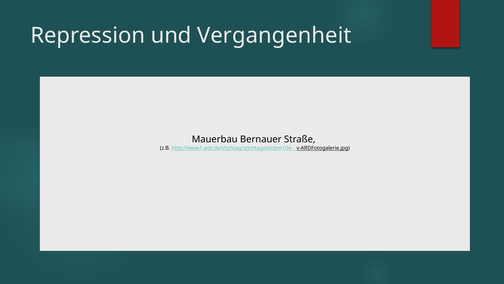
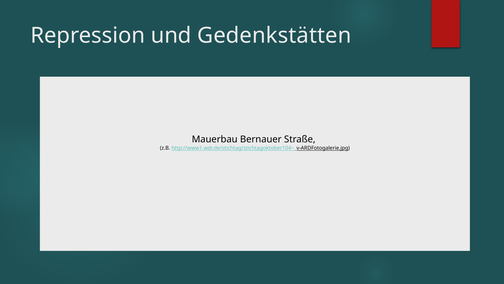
Vergangenheit: Vergangenheit -> Gedenkstätten
